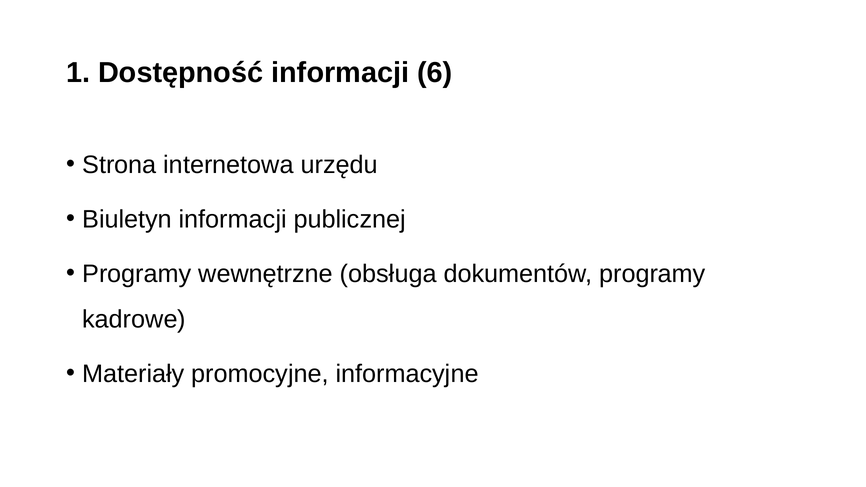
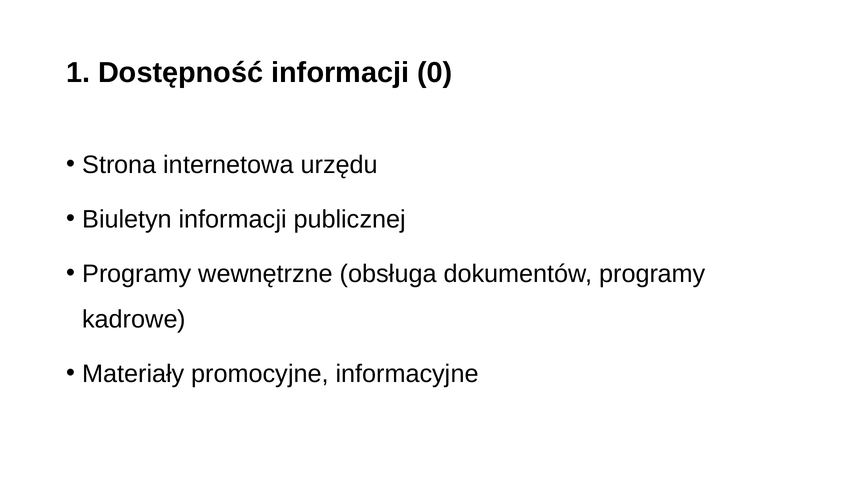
6: 6 -> 0
